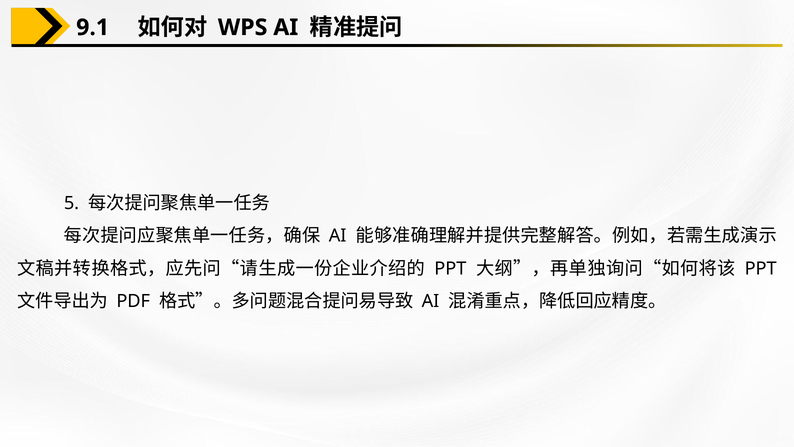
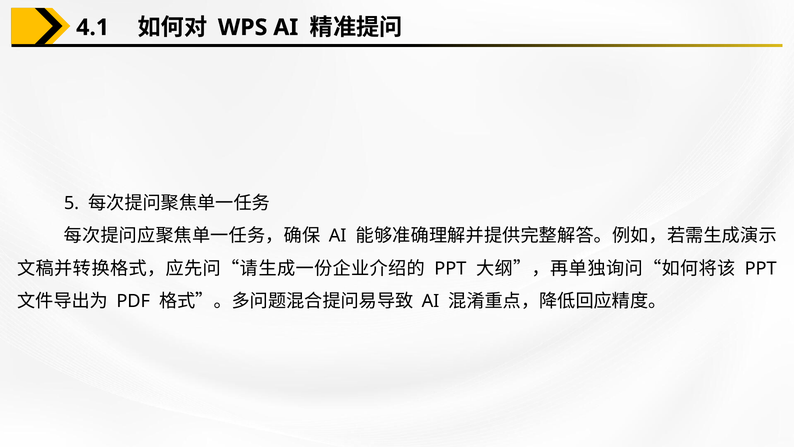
9.1: 9.1 -> 4.1
